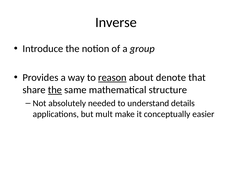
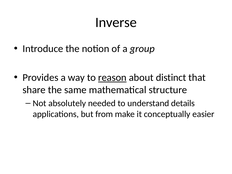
denote: denote -> distinct
the at (55, 90) underline: present -> none
mult: mult -> from
